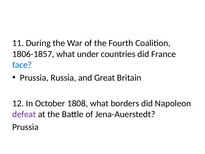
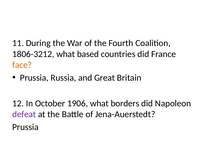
1806-1857: 1806-1857 -> 1806-3212
under: under -> based
face colour: blue -> orange
1808: 1808 -> 1906
